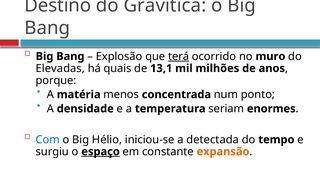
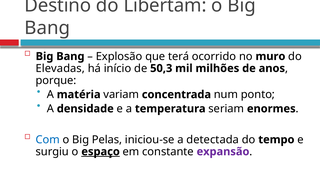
Gravítica: Gravítica -> Libertam
terá underline: present -> none
quais: quais -> início
13,1: 13,1 -> 50,3
menos: menos -> variam
Hélio: Hélio -> Pelas
expansão colour: orange -> purple
